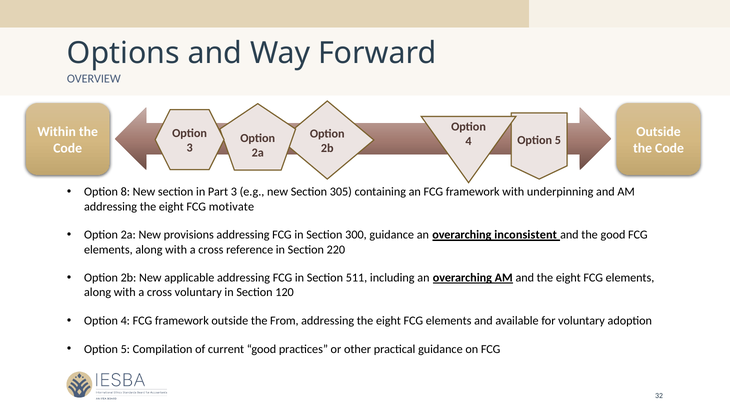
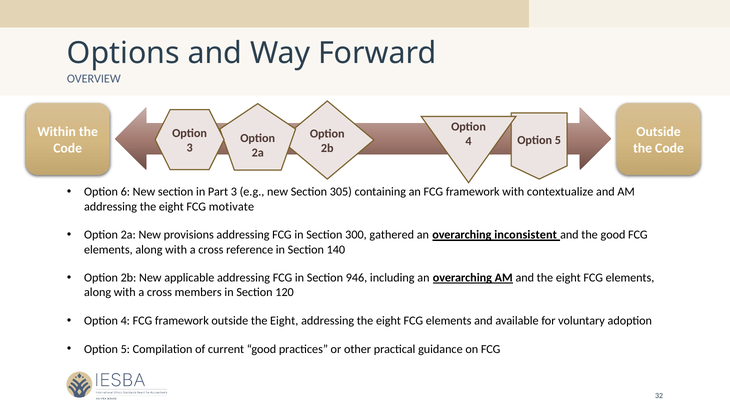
8: 8 -> 6
underpinning: underpinning -> contextualize
300 guidance: guidance -> gathered
220: 220 -> 140
511: 511 -> 946
cross voluntary: voluntary -> members
outside the From: From -> Eight
